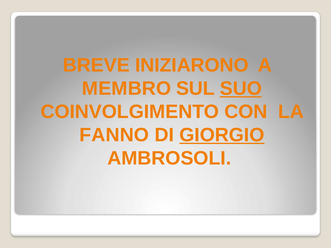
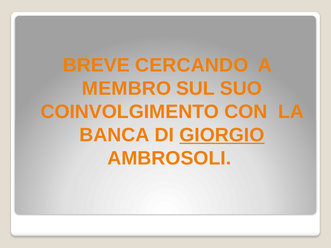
INIZIARONO: INIZIARONO -> CERCANDO
SUO underline: present -> none
FANNO: FANNO -> BANCA
